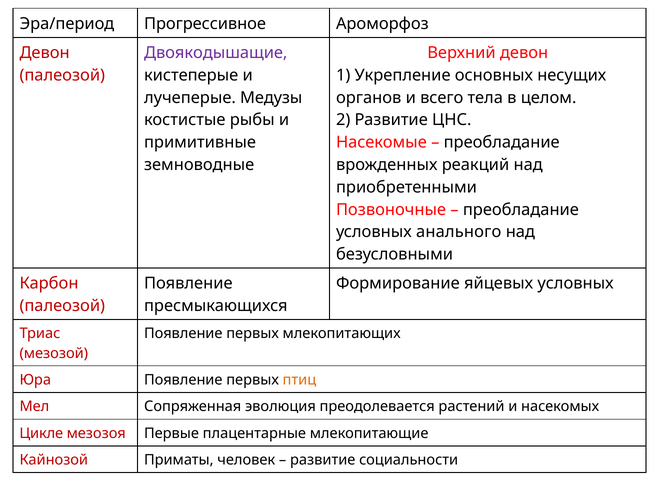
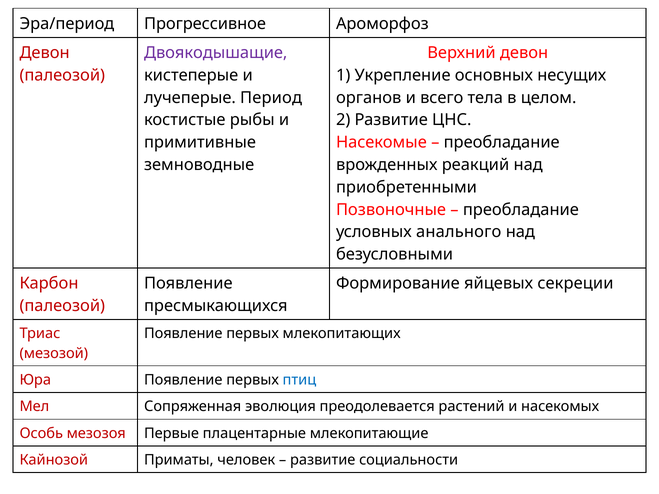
Медузы: Медузы -> Период
яйцевых условных: условных -> секреции
птиц colour: orange -> blue
Цикле: Цикле -> Особь
